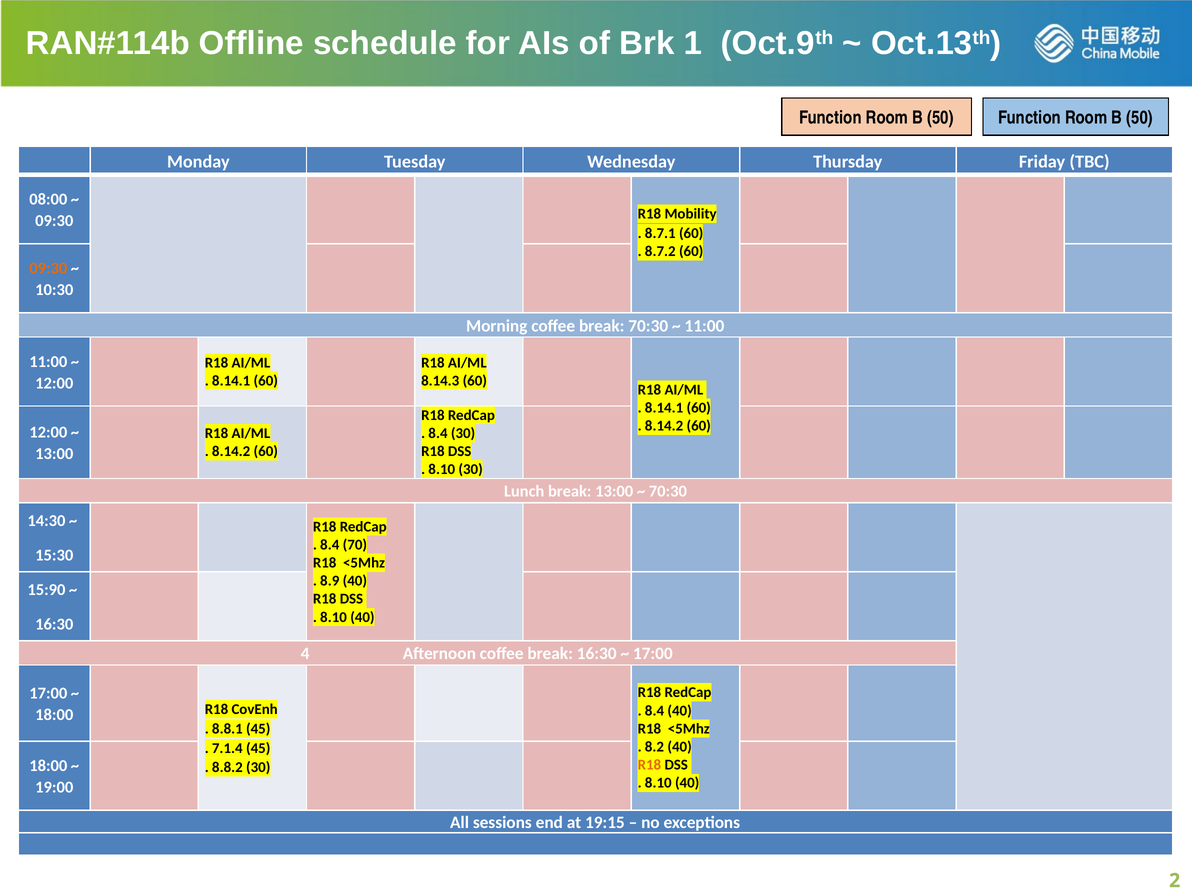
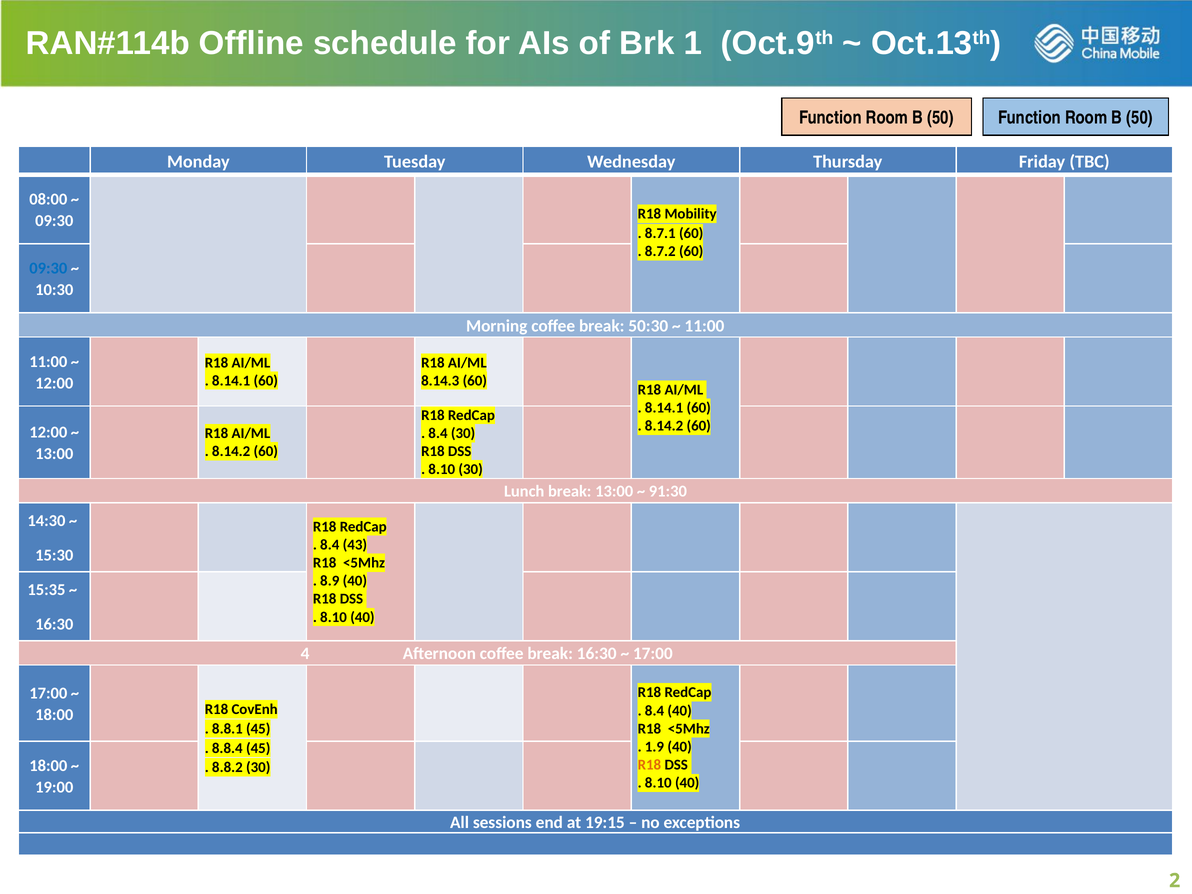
09:30 at (48, 268) colour: orange -> blue
break 70:30: 70:30 -> 50:30
70:30 at (668, 491): 70:30 -> 91:30
70: 70 -> 43
15:90: 15:90 -> 15:35
8.2: 8.2 -> 1.9
7.1.4: 7.1.4 -> 8.8.4
